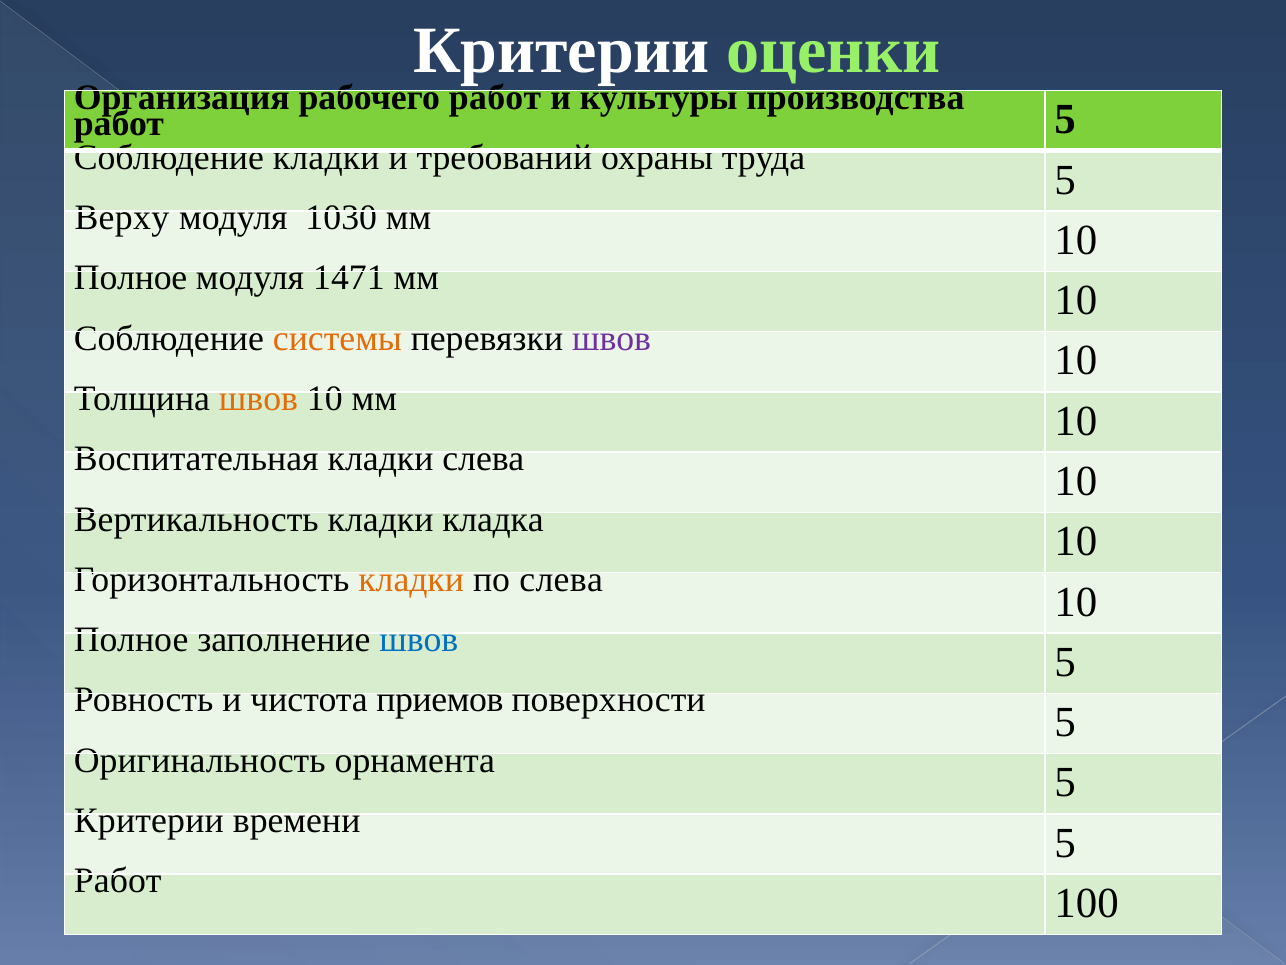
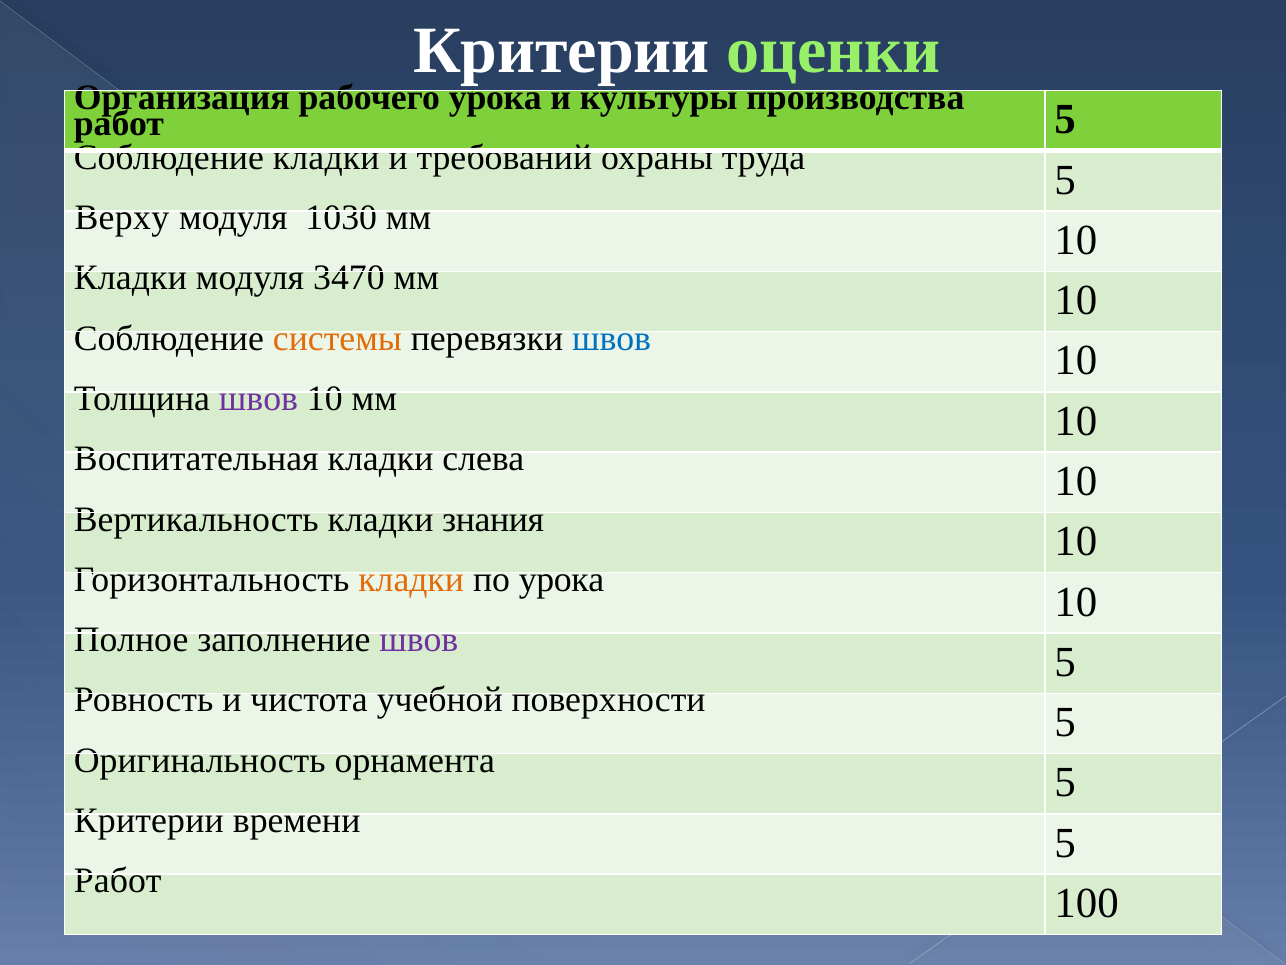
рабочего работ: работ -> урока
Полное at (131, 278): Полное -> Кладки
1471: 1471 -> 3470
швов at (612, 338) colour: purple -> blue
швов at (258, 398) colour: orange -> purple
кладка: кладка -> знания
по слева: слева -> урока
швов at (419, 639) colour: blue -> purple
приемов: приемов -> учебной
